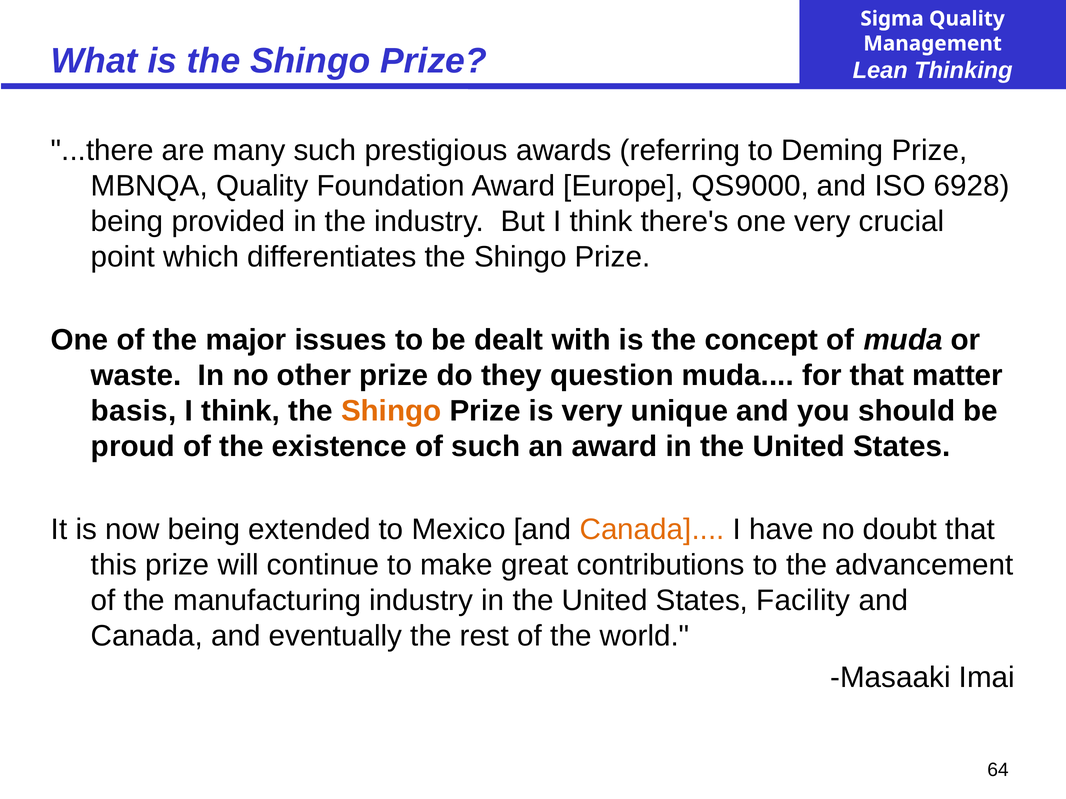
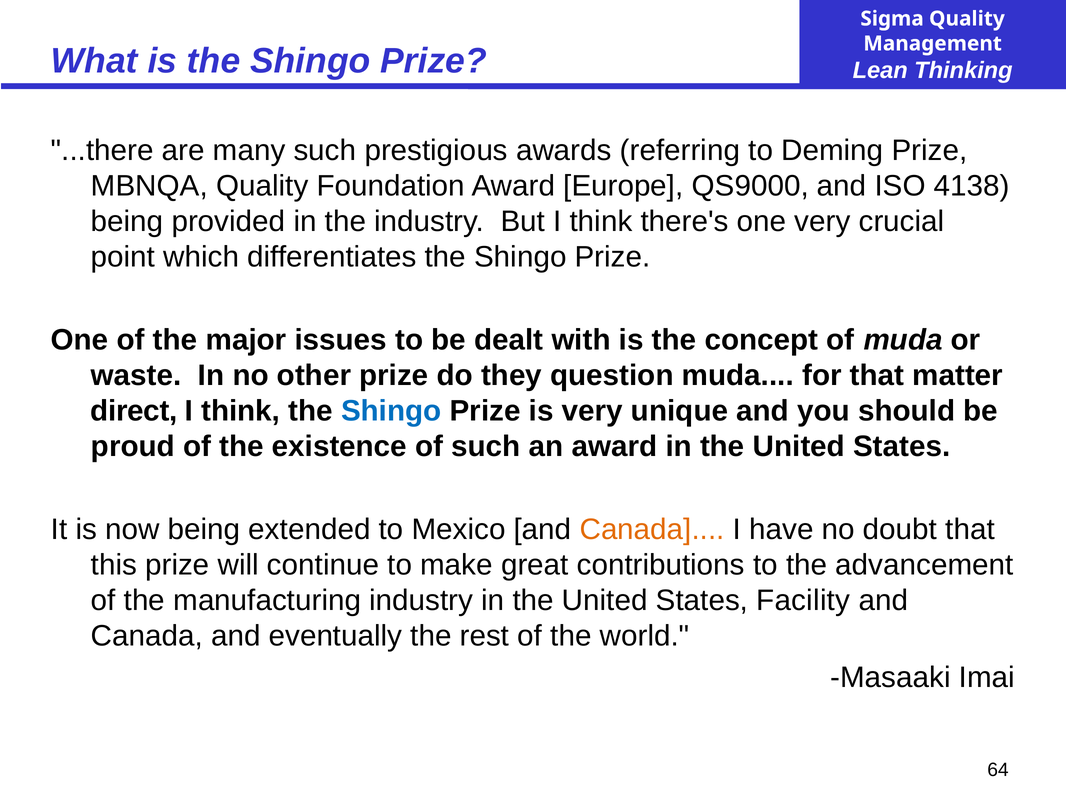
6928: 6928 -> 4138
basis: basis -> direct
Shingo at (391, 411) colour: orange -> blue
